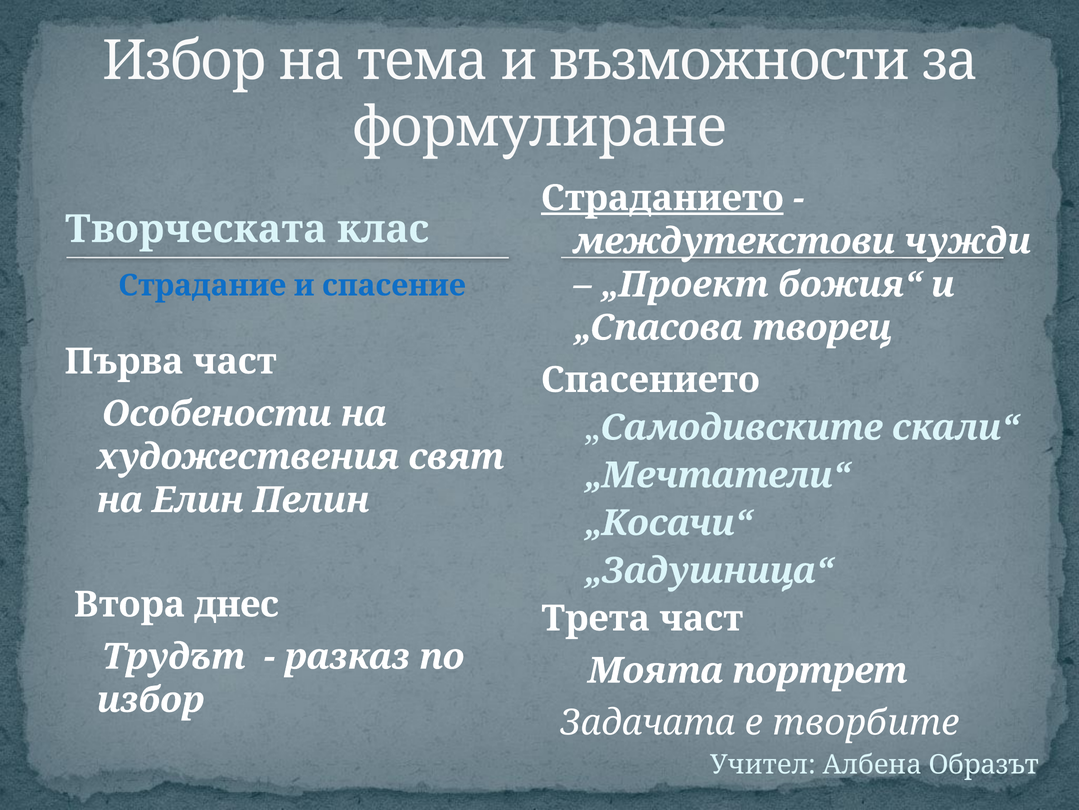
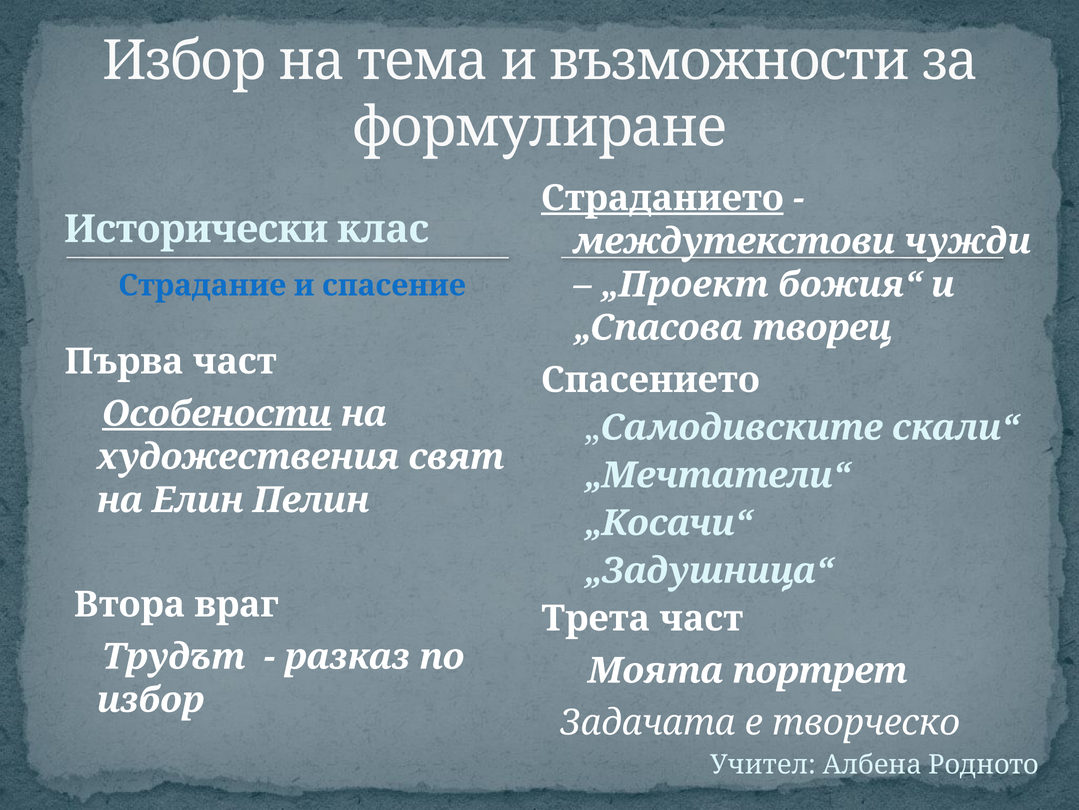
Творческата: Творческата -> Исторически
Особености underline: none -> present
днес: днес -> враг
творбите: творбите -> творческо
Образът: Образът -> Родното
